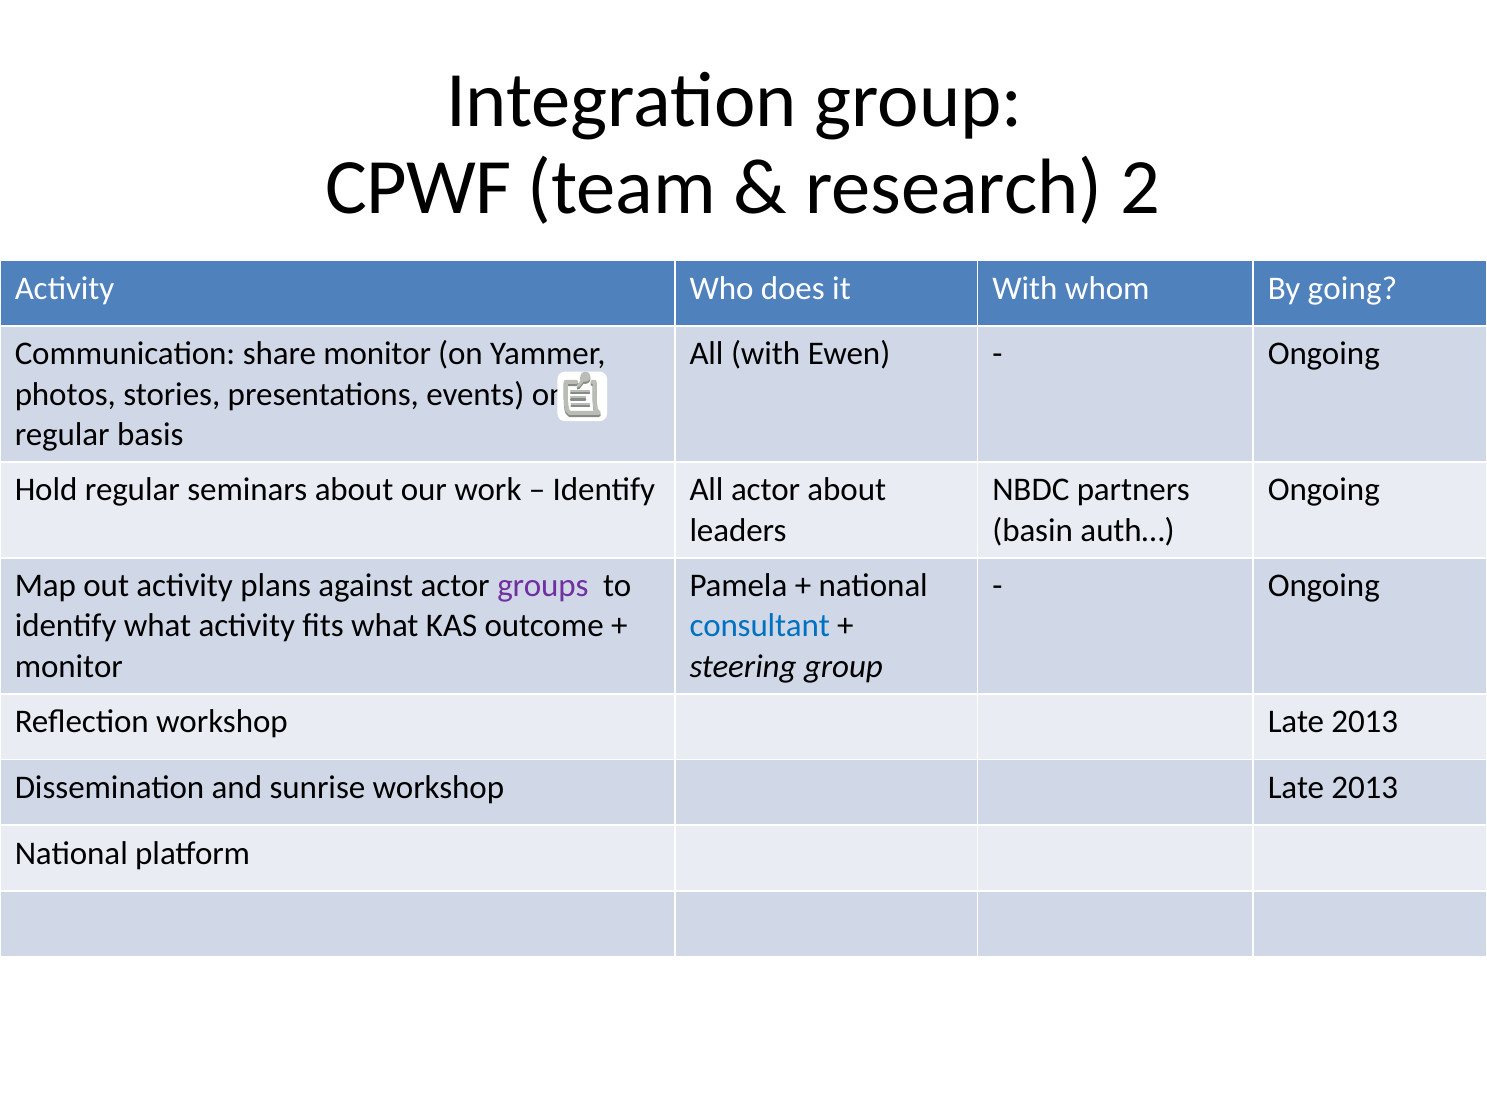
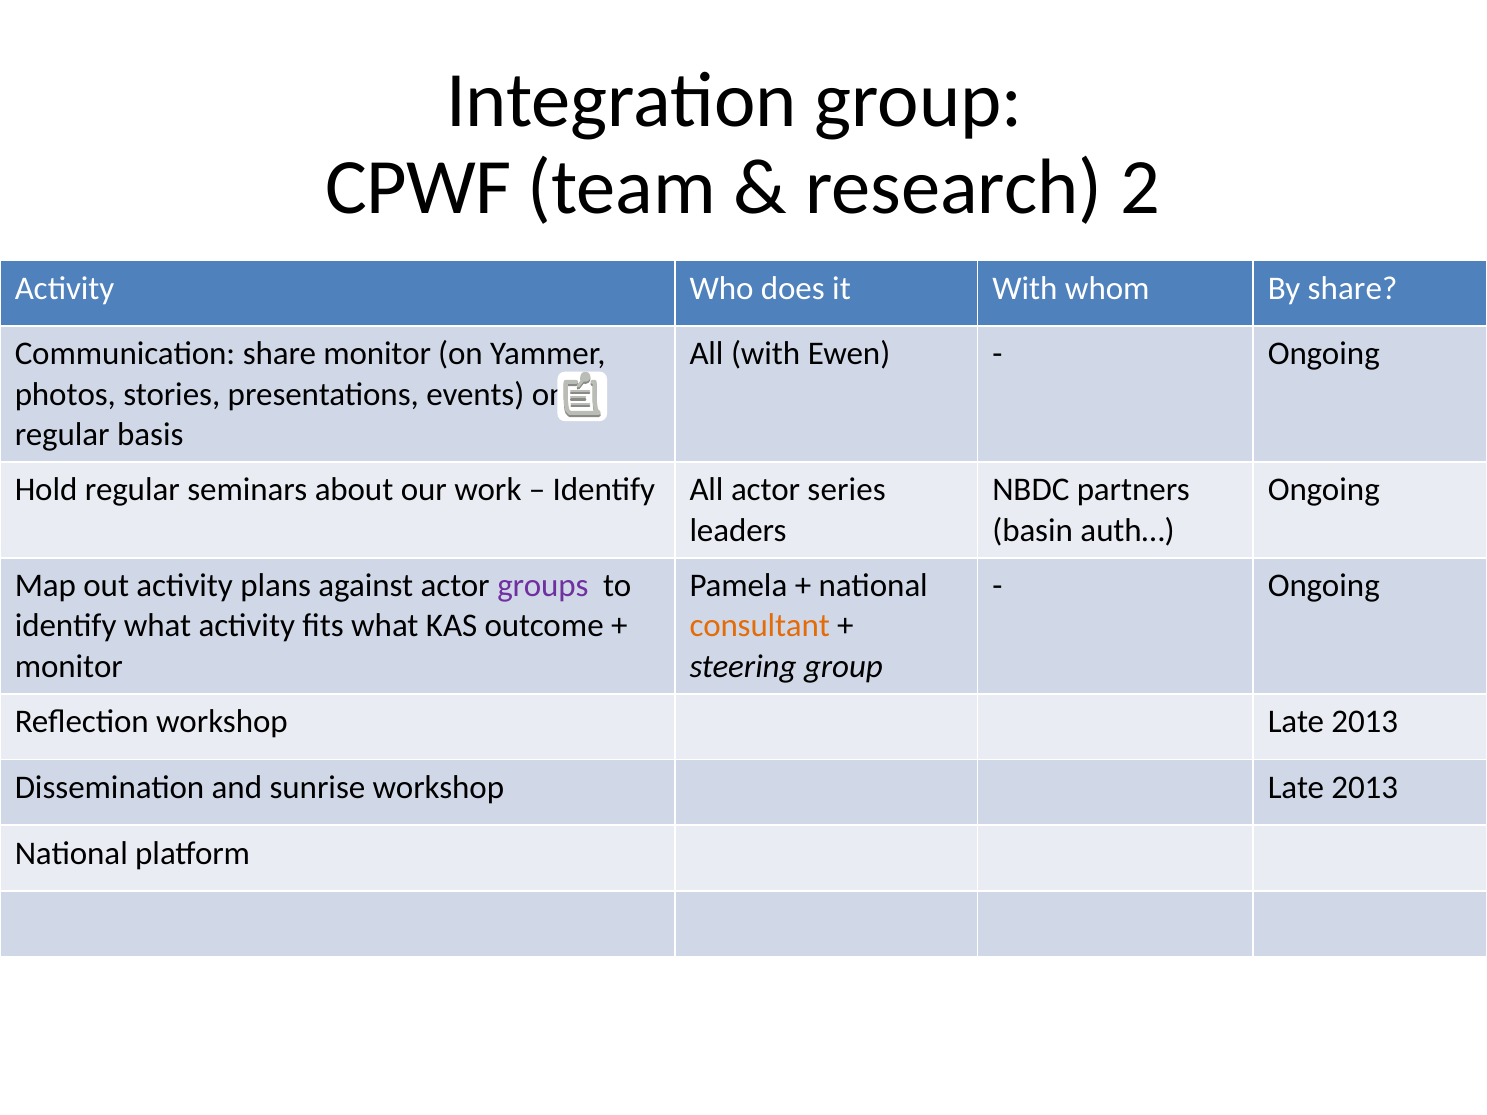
By going: going -> share
actor about: about -> series
consultant colour: blue -> orange
